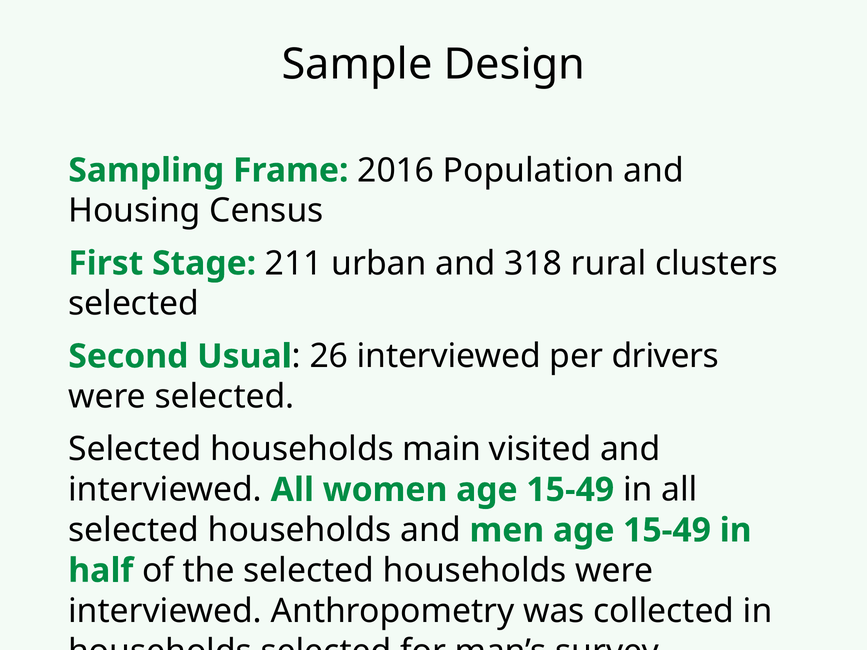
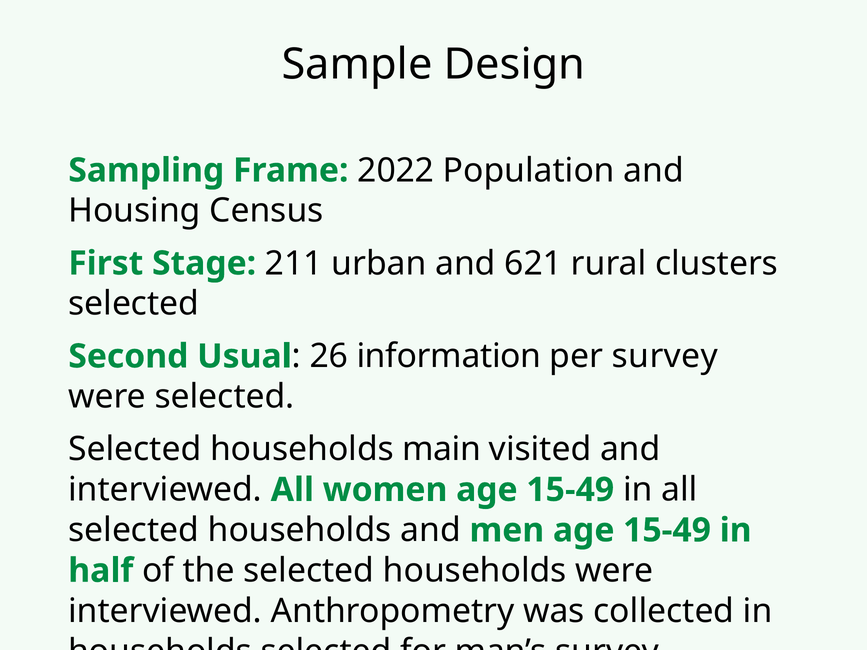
2016: 2016 -> 2022
318: 318 -> 621
26 interviewed: interviewed -> information
per drivers: drivers -> survey
